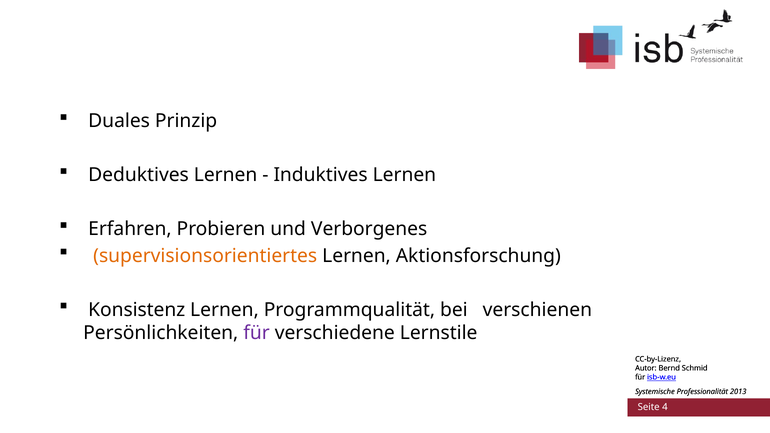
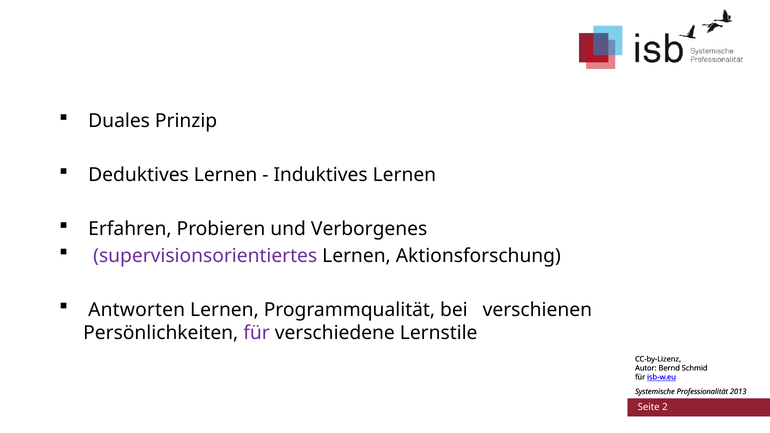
supervisionsorientiertes colour: orange -> purple
Konsistenz: Konsistenz -> Antworten
4: 4 -> 2
